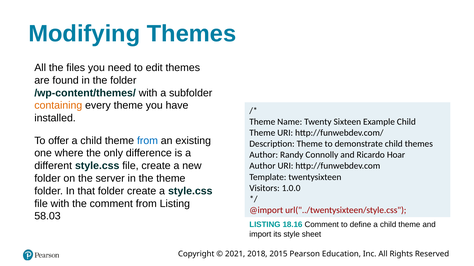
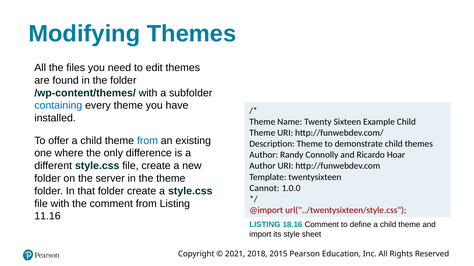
containing colour: orange -> blue
Visitors: Visitors -> Cannot
58.03: 58.03 -> 11.16
